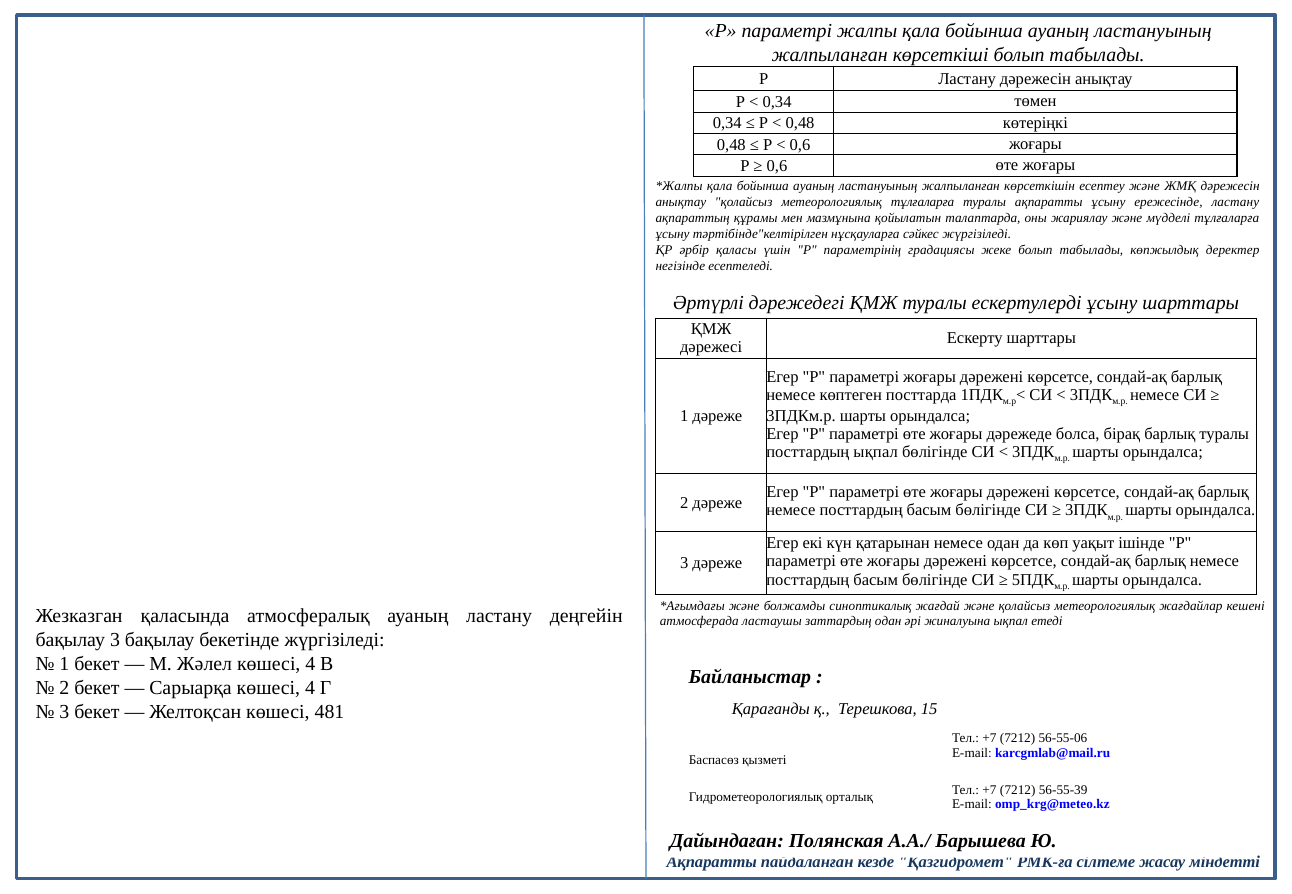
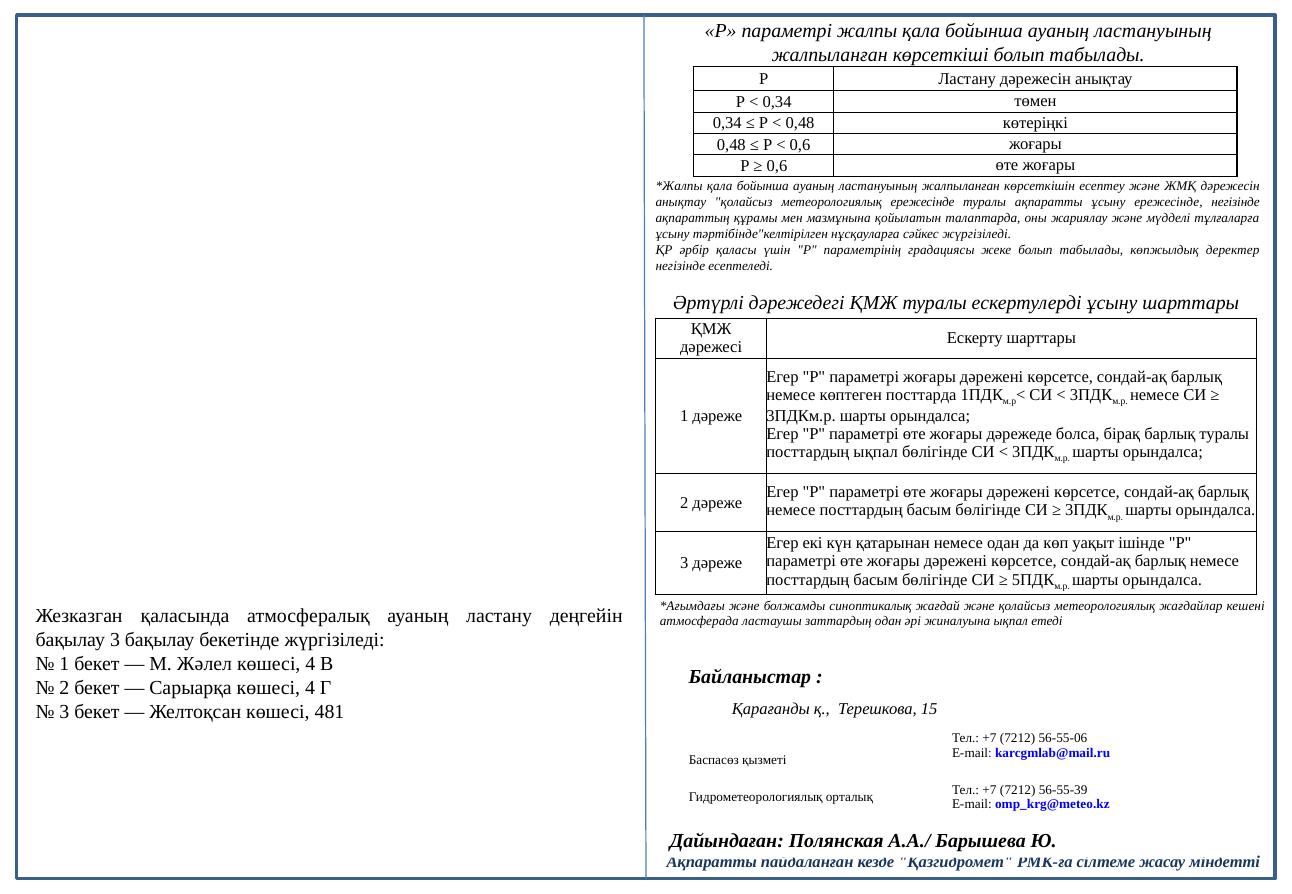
метеорологиялық тұлғаларға: тұлғаларға -> ережесінде
ережесінде ластану: ластану -> негізінде
